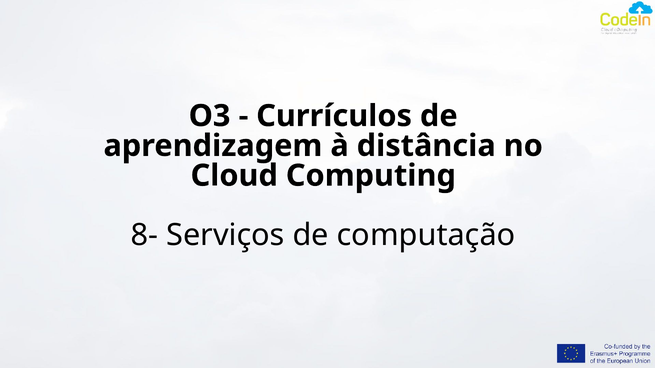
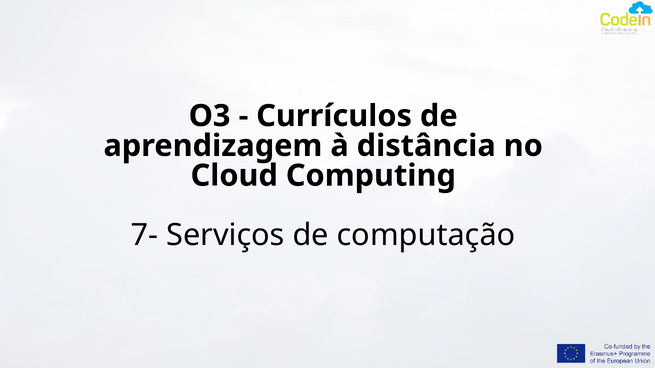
8-: 8- -> 7-
